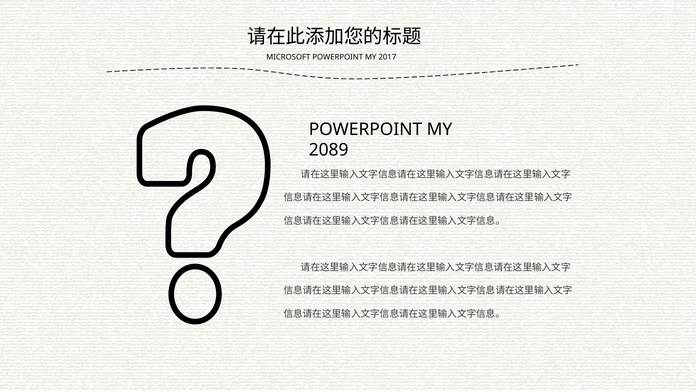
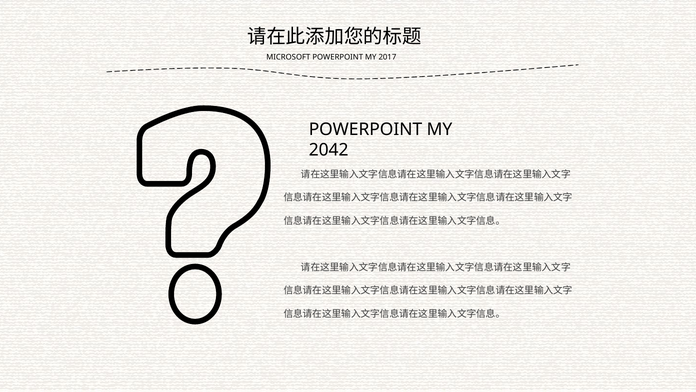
2089: 2089 -> 2042
